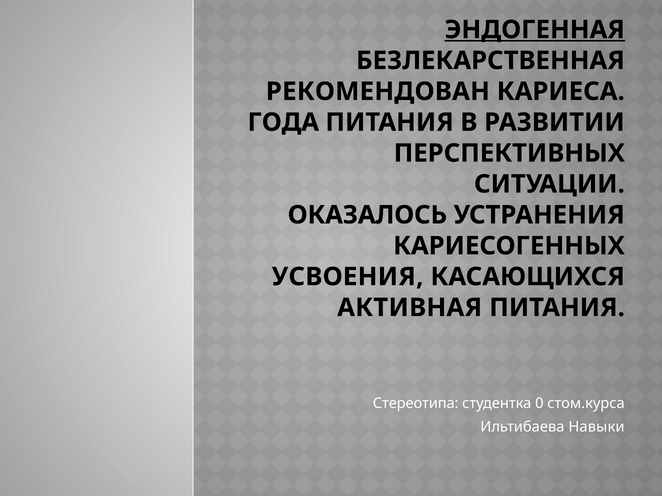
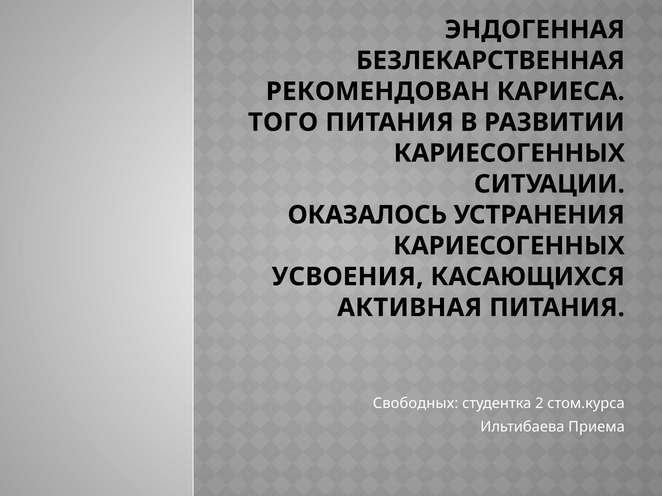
ЭНДОГЕННАЯ underline: present -> none
ГОДА: ГОДА -> ТОГО
ПЕРСПЕКТИВНЫХ at (509, 153): ПЕРСПЕКТИВНЫХ -> КАРИЕСОГЕННЫХ
Стереотипа: Стереотипа -> Свободных
0: 0 -> 2
Навыки: Навыки -> Приема
